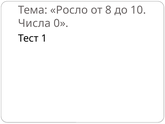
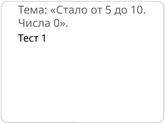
Росло: Росло -> Стало
8: 8 -> 5
